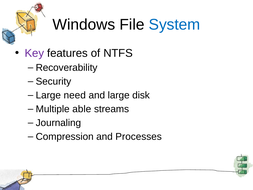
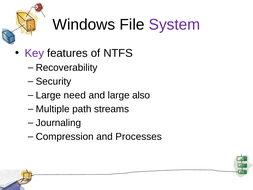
System colour: blue -> purple
disk: disk -> also
able: able -> path
